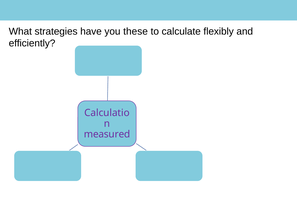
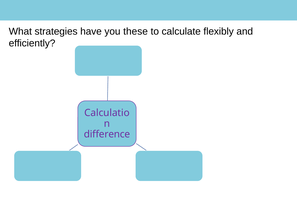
measured: measured -> difference
